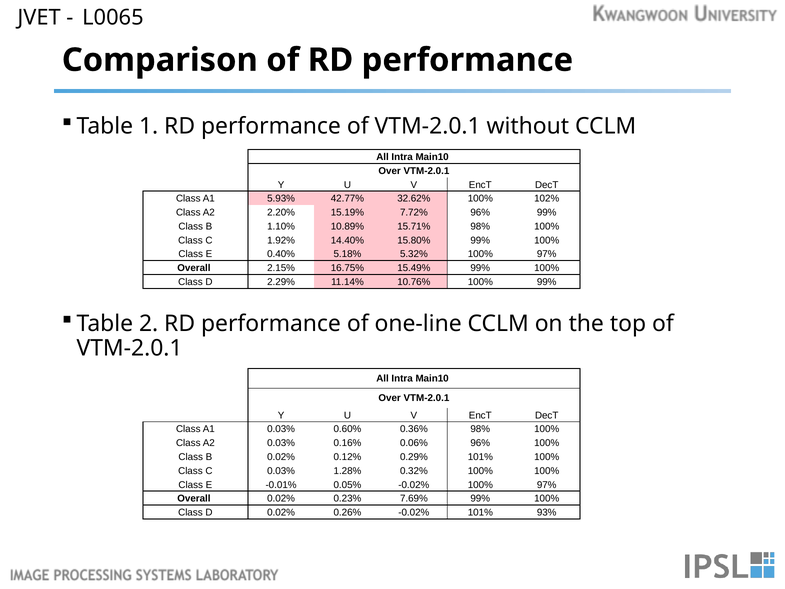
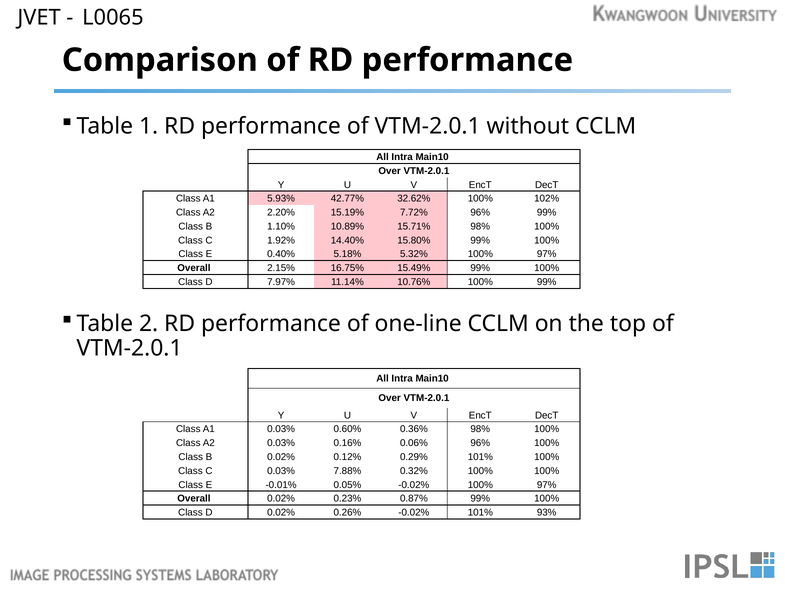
2.29%: 2.29% -> 7.97%
1.28%: 1.28% -> 7.88%
7.69%: 7.69% -> 0.87%
